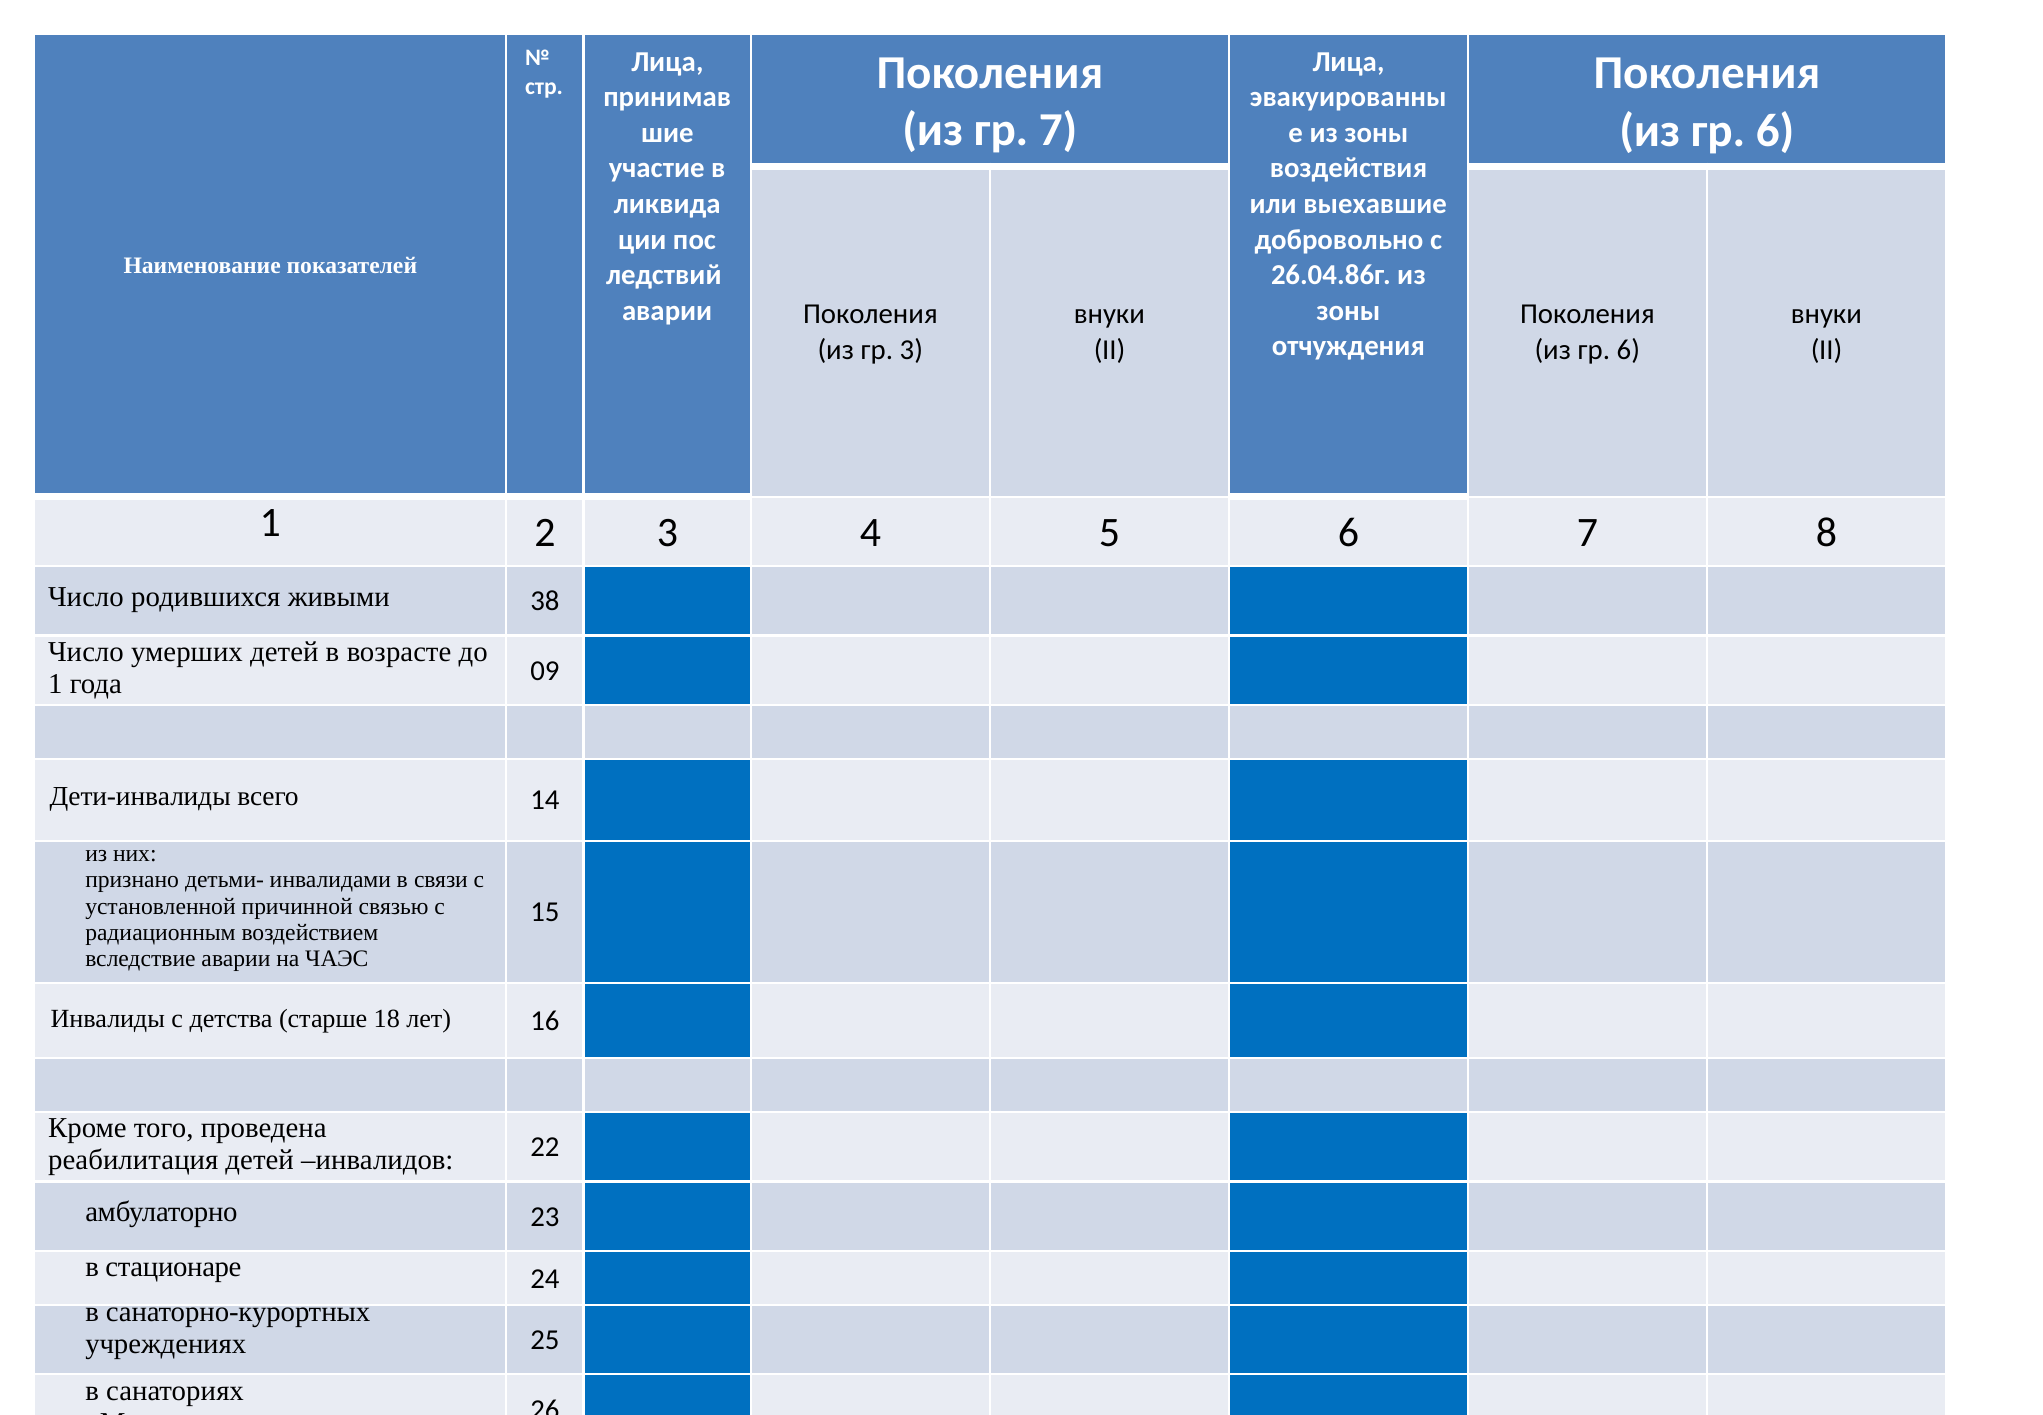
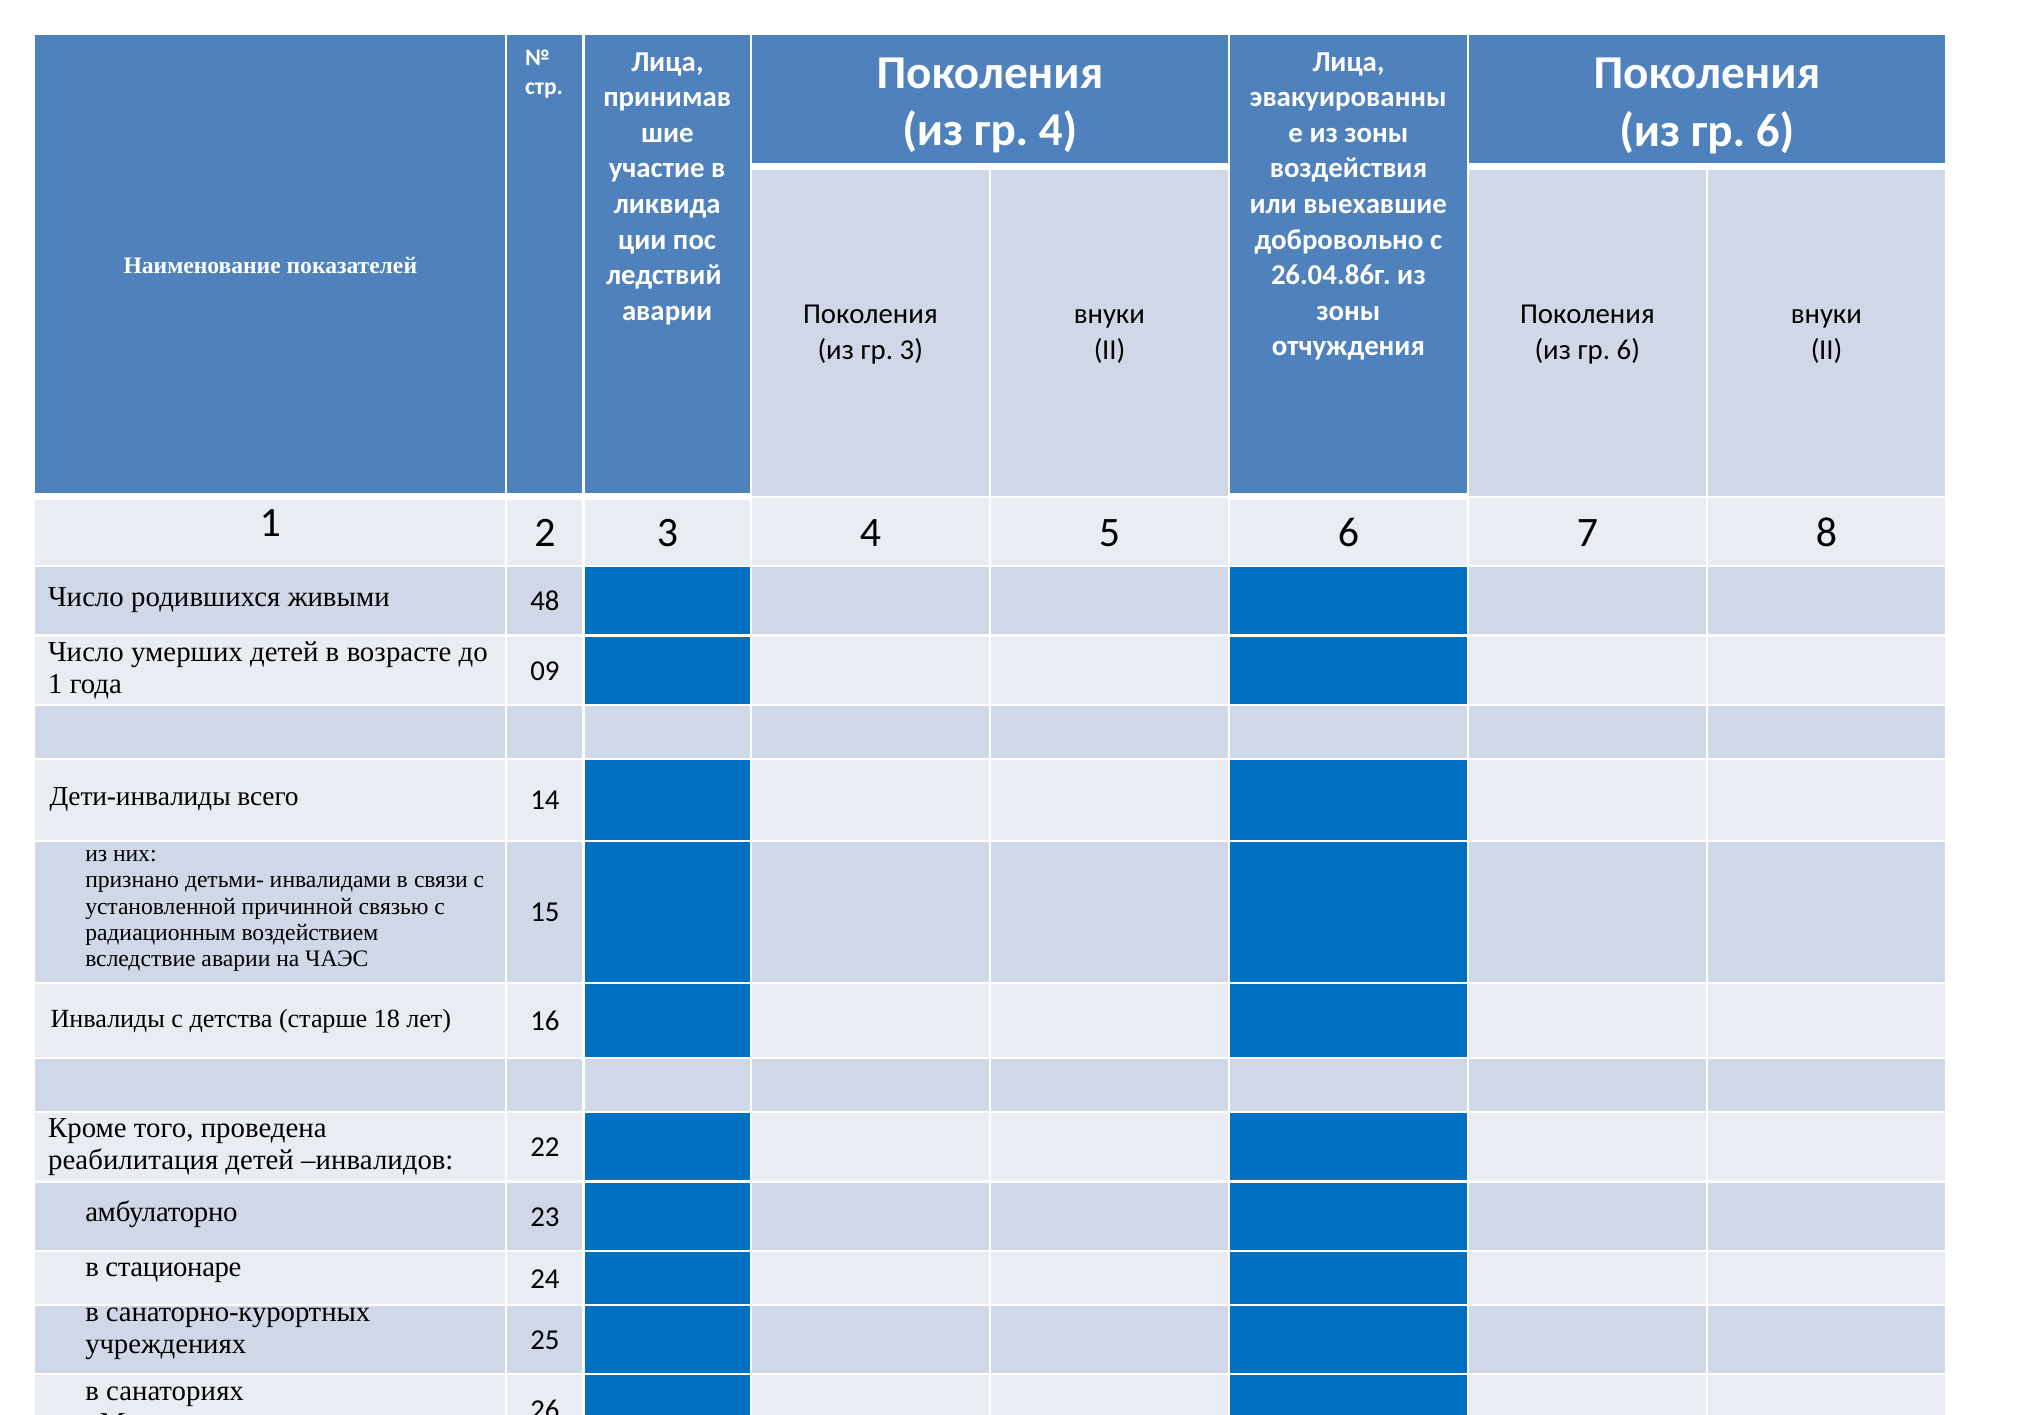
гр 7: 7 -> 4
38: 38 -> 48
